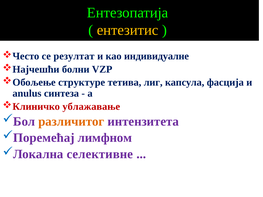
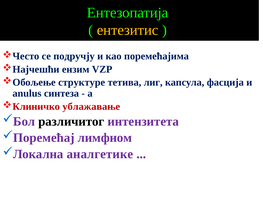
резултат: резултат -> подручју
индивидуалне: индивидуалне -> поремећајима
болни: болни -> ензим
различитог colour: orange -> black
селективне: селективне -> аналгетике
